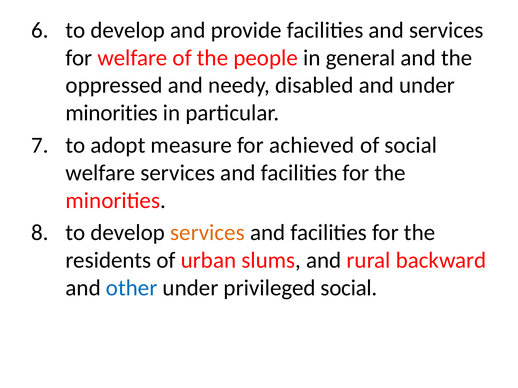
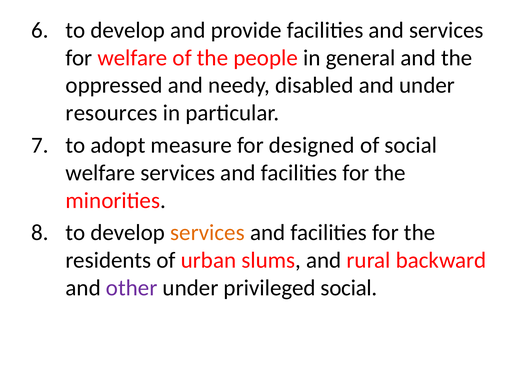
minorities at (112, 113): minorities -> resources
achieved: achieved -> designed
other colour: blue -> purple
